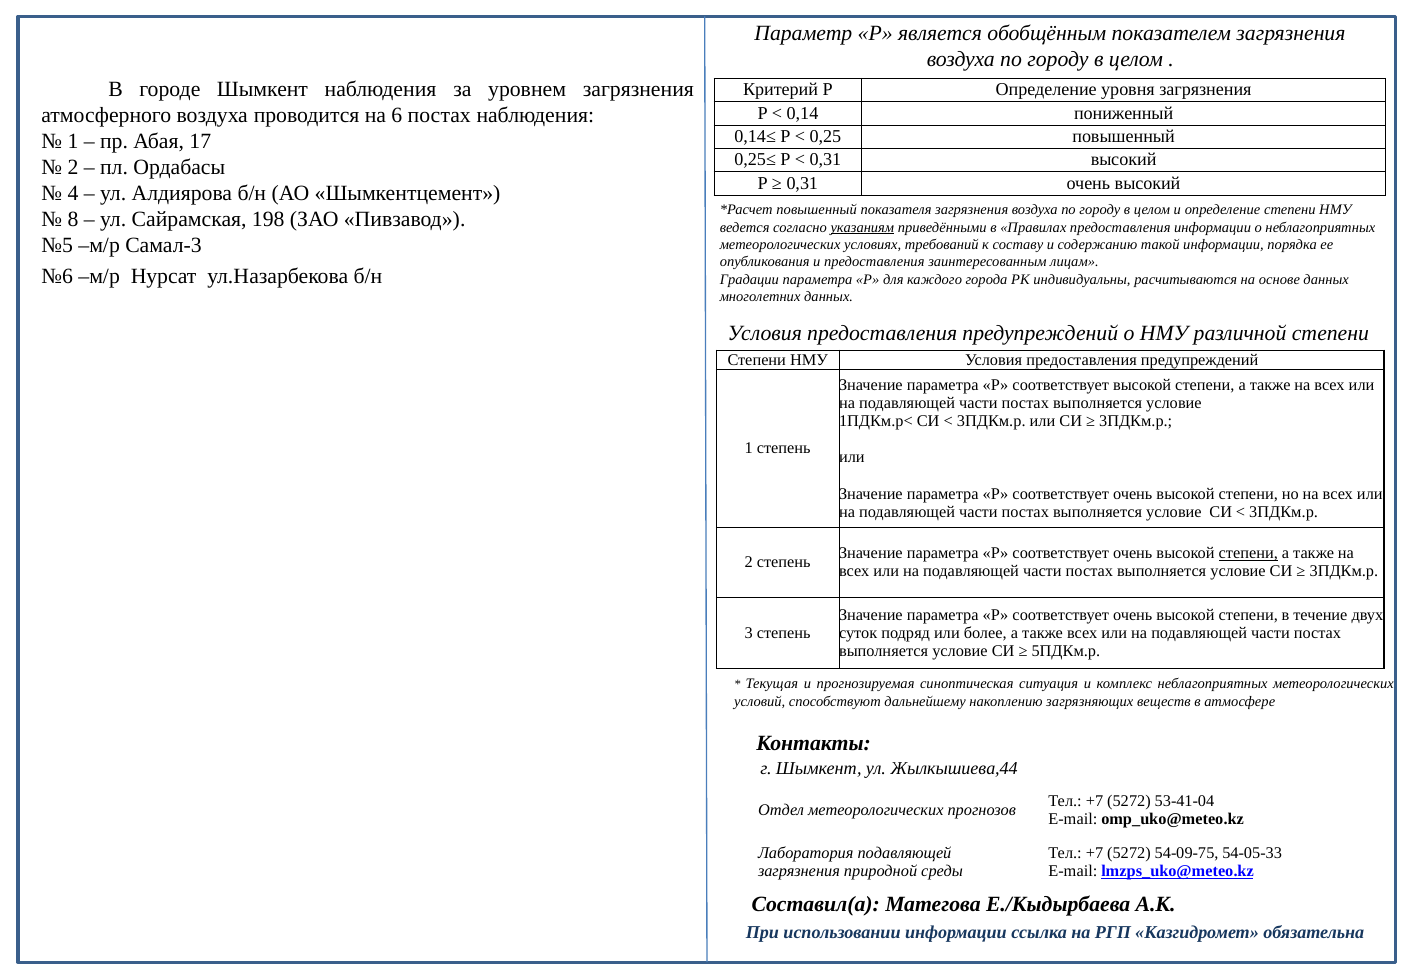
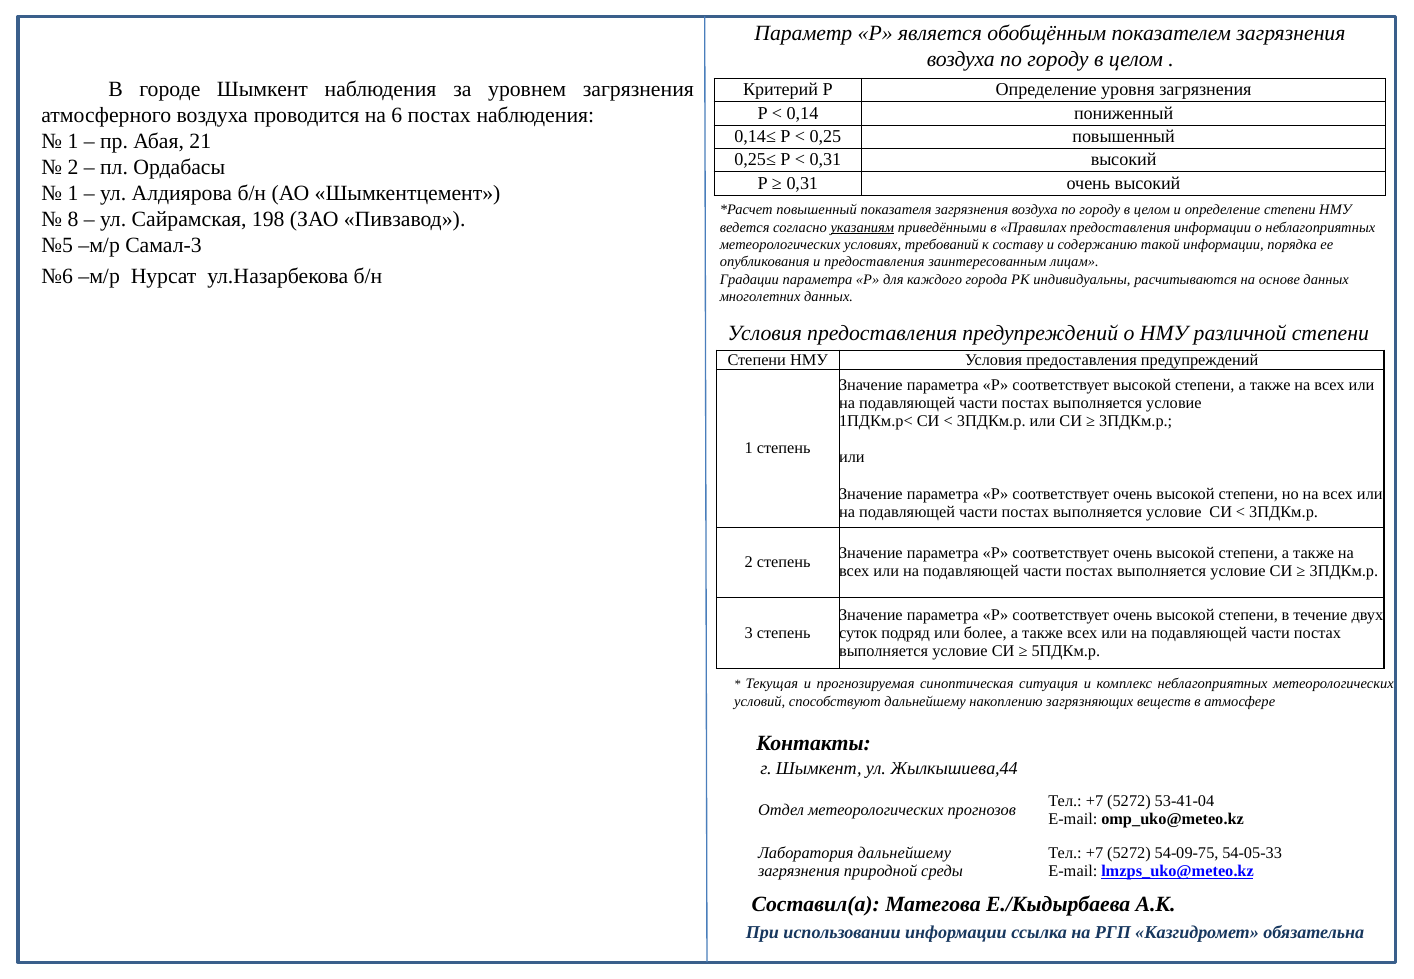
17: 17 -> 21
4 at (73, 193): 4 -> 1
степени at (1248, 553) underline: present -> none
Лаборатория подавляющей: подавляющей -> дальнейшему
